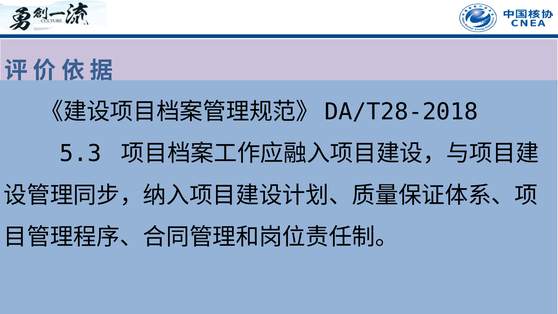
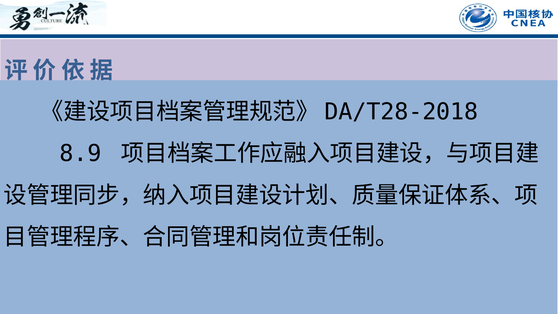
5.3: 5.3 -> 8.9
